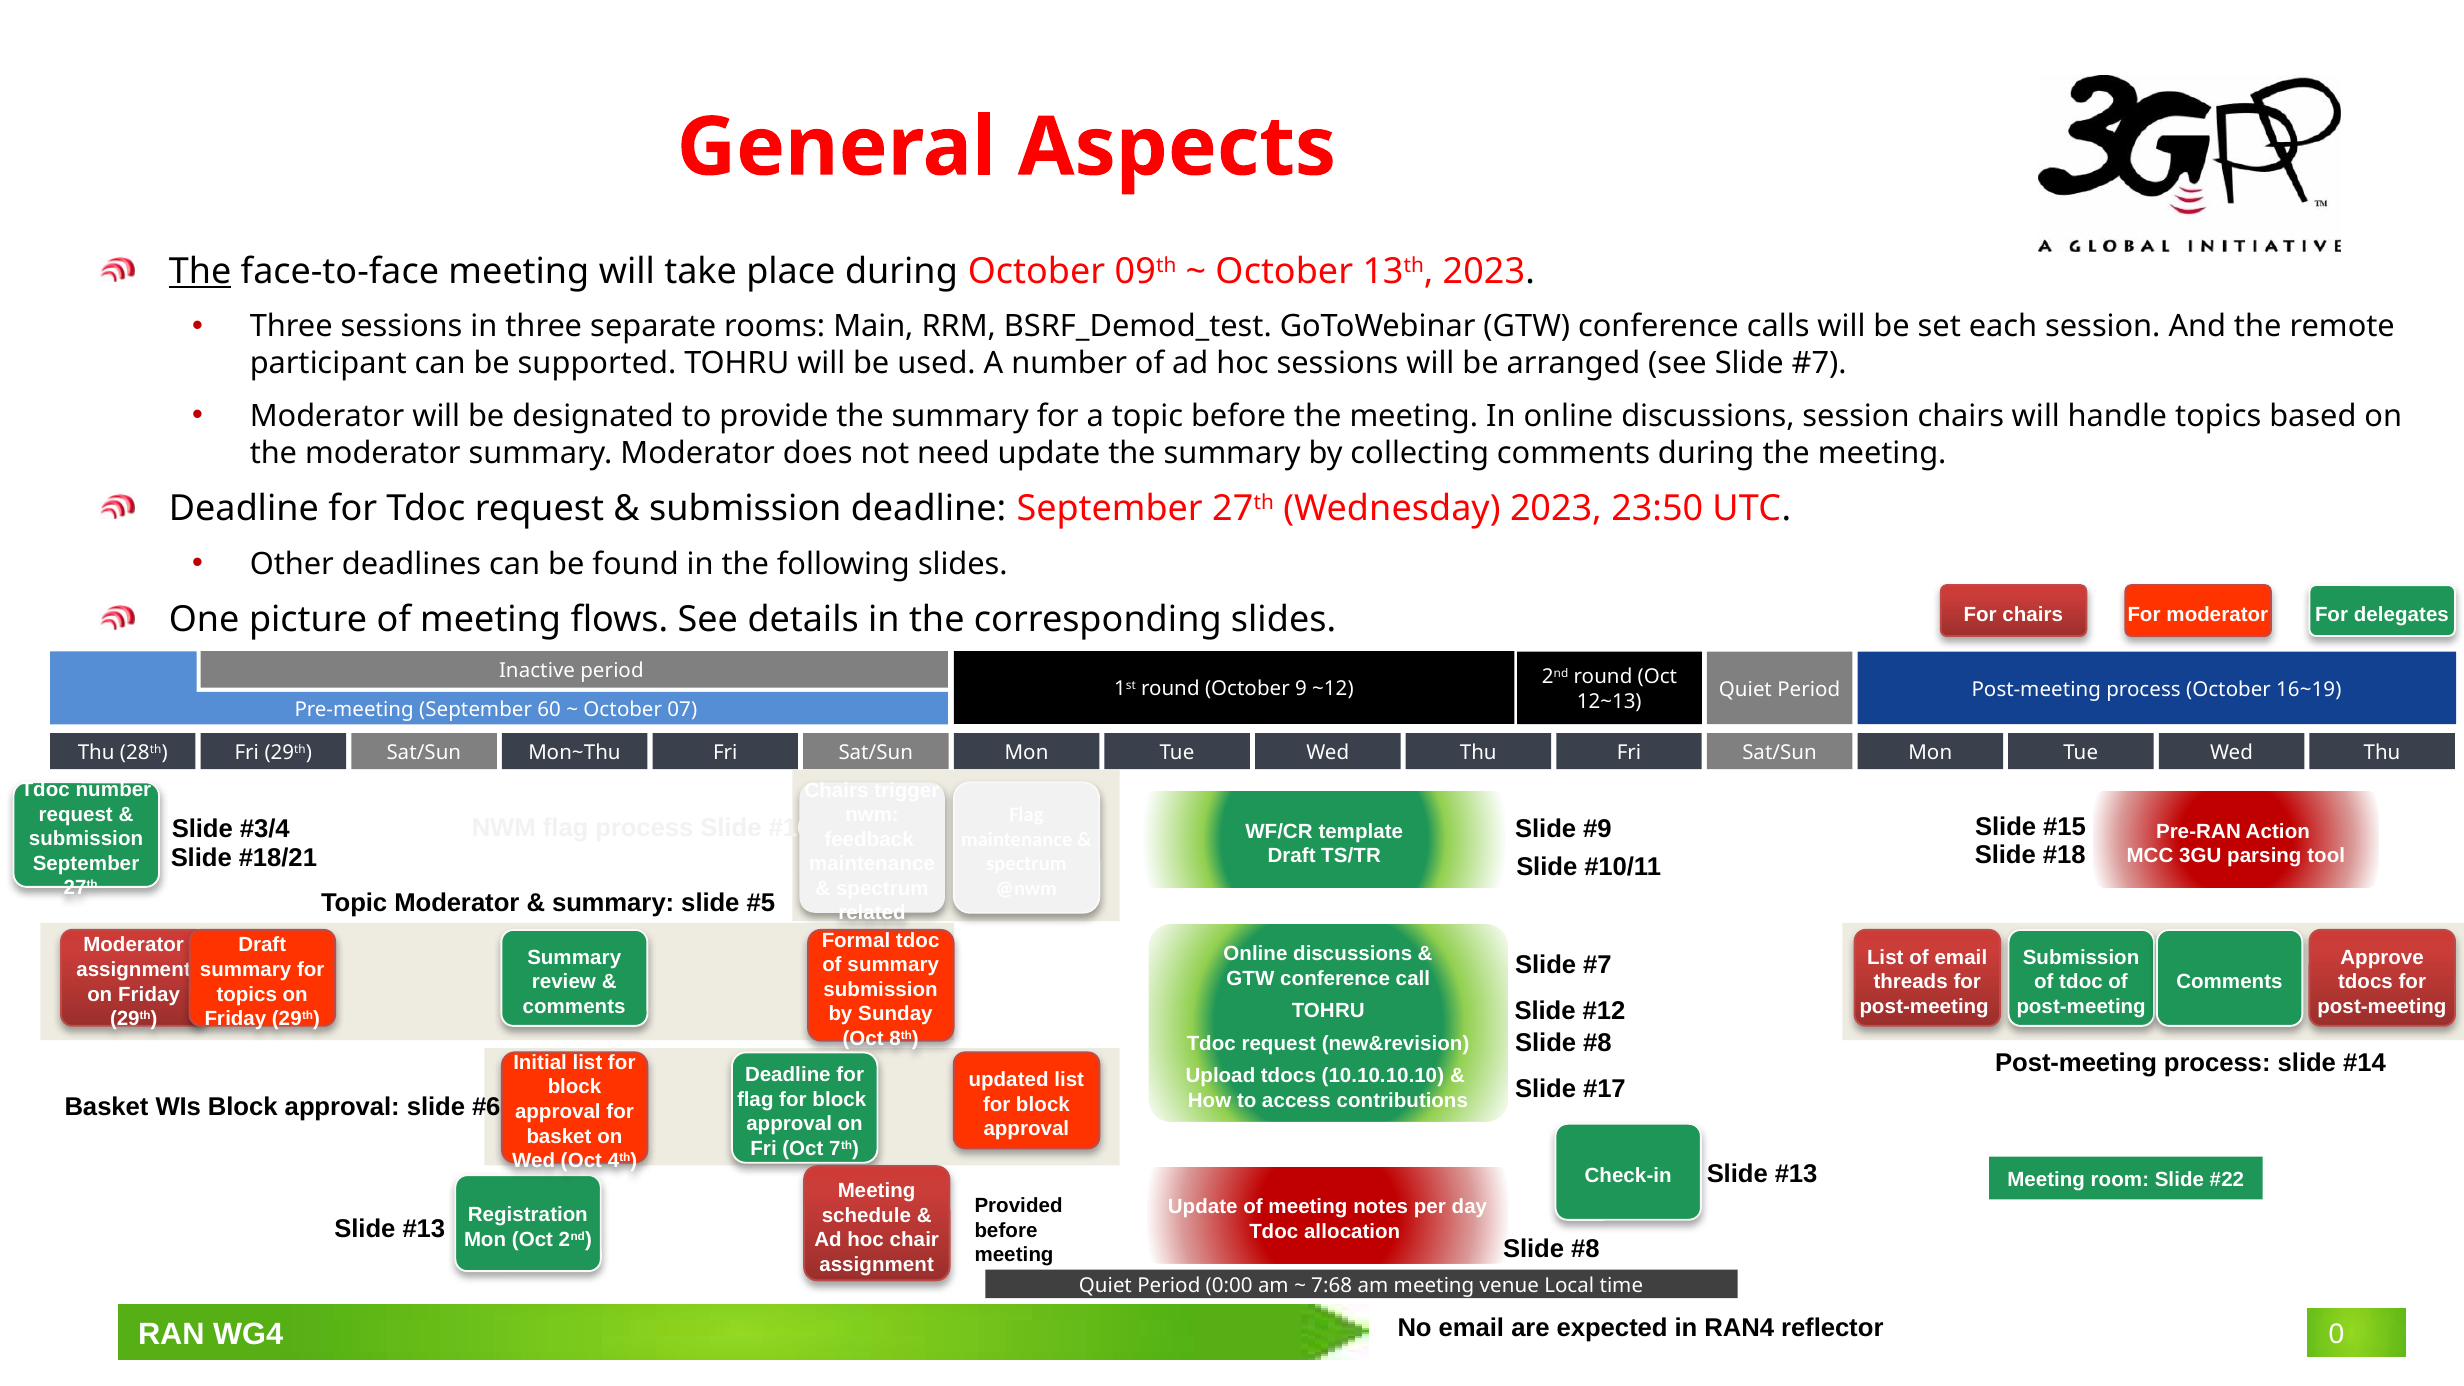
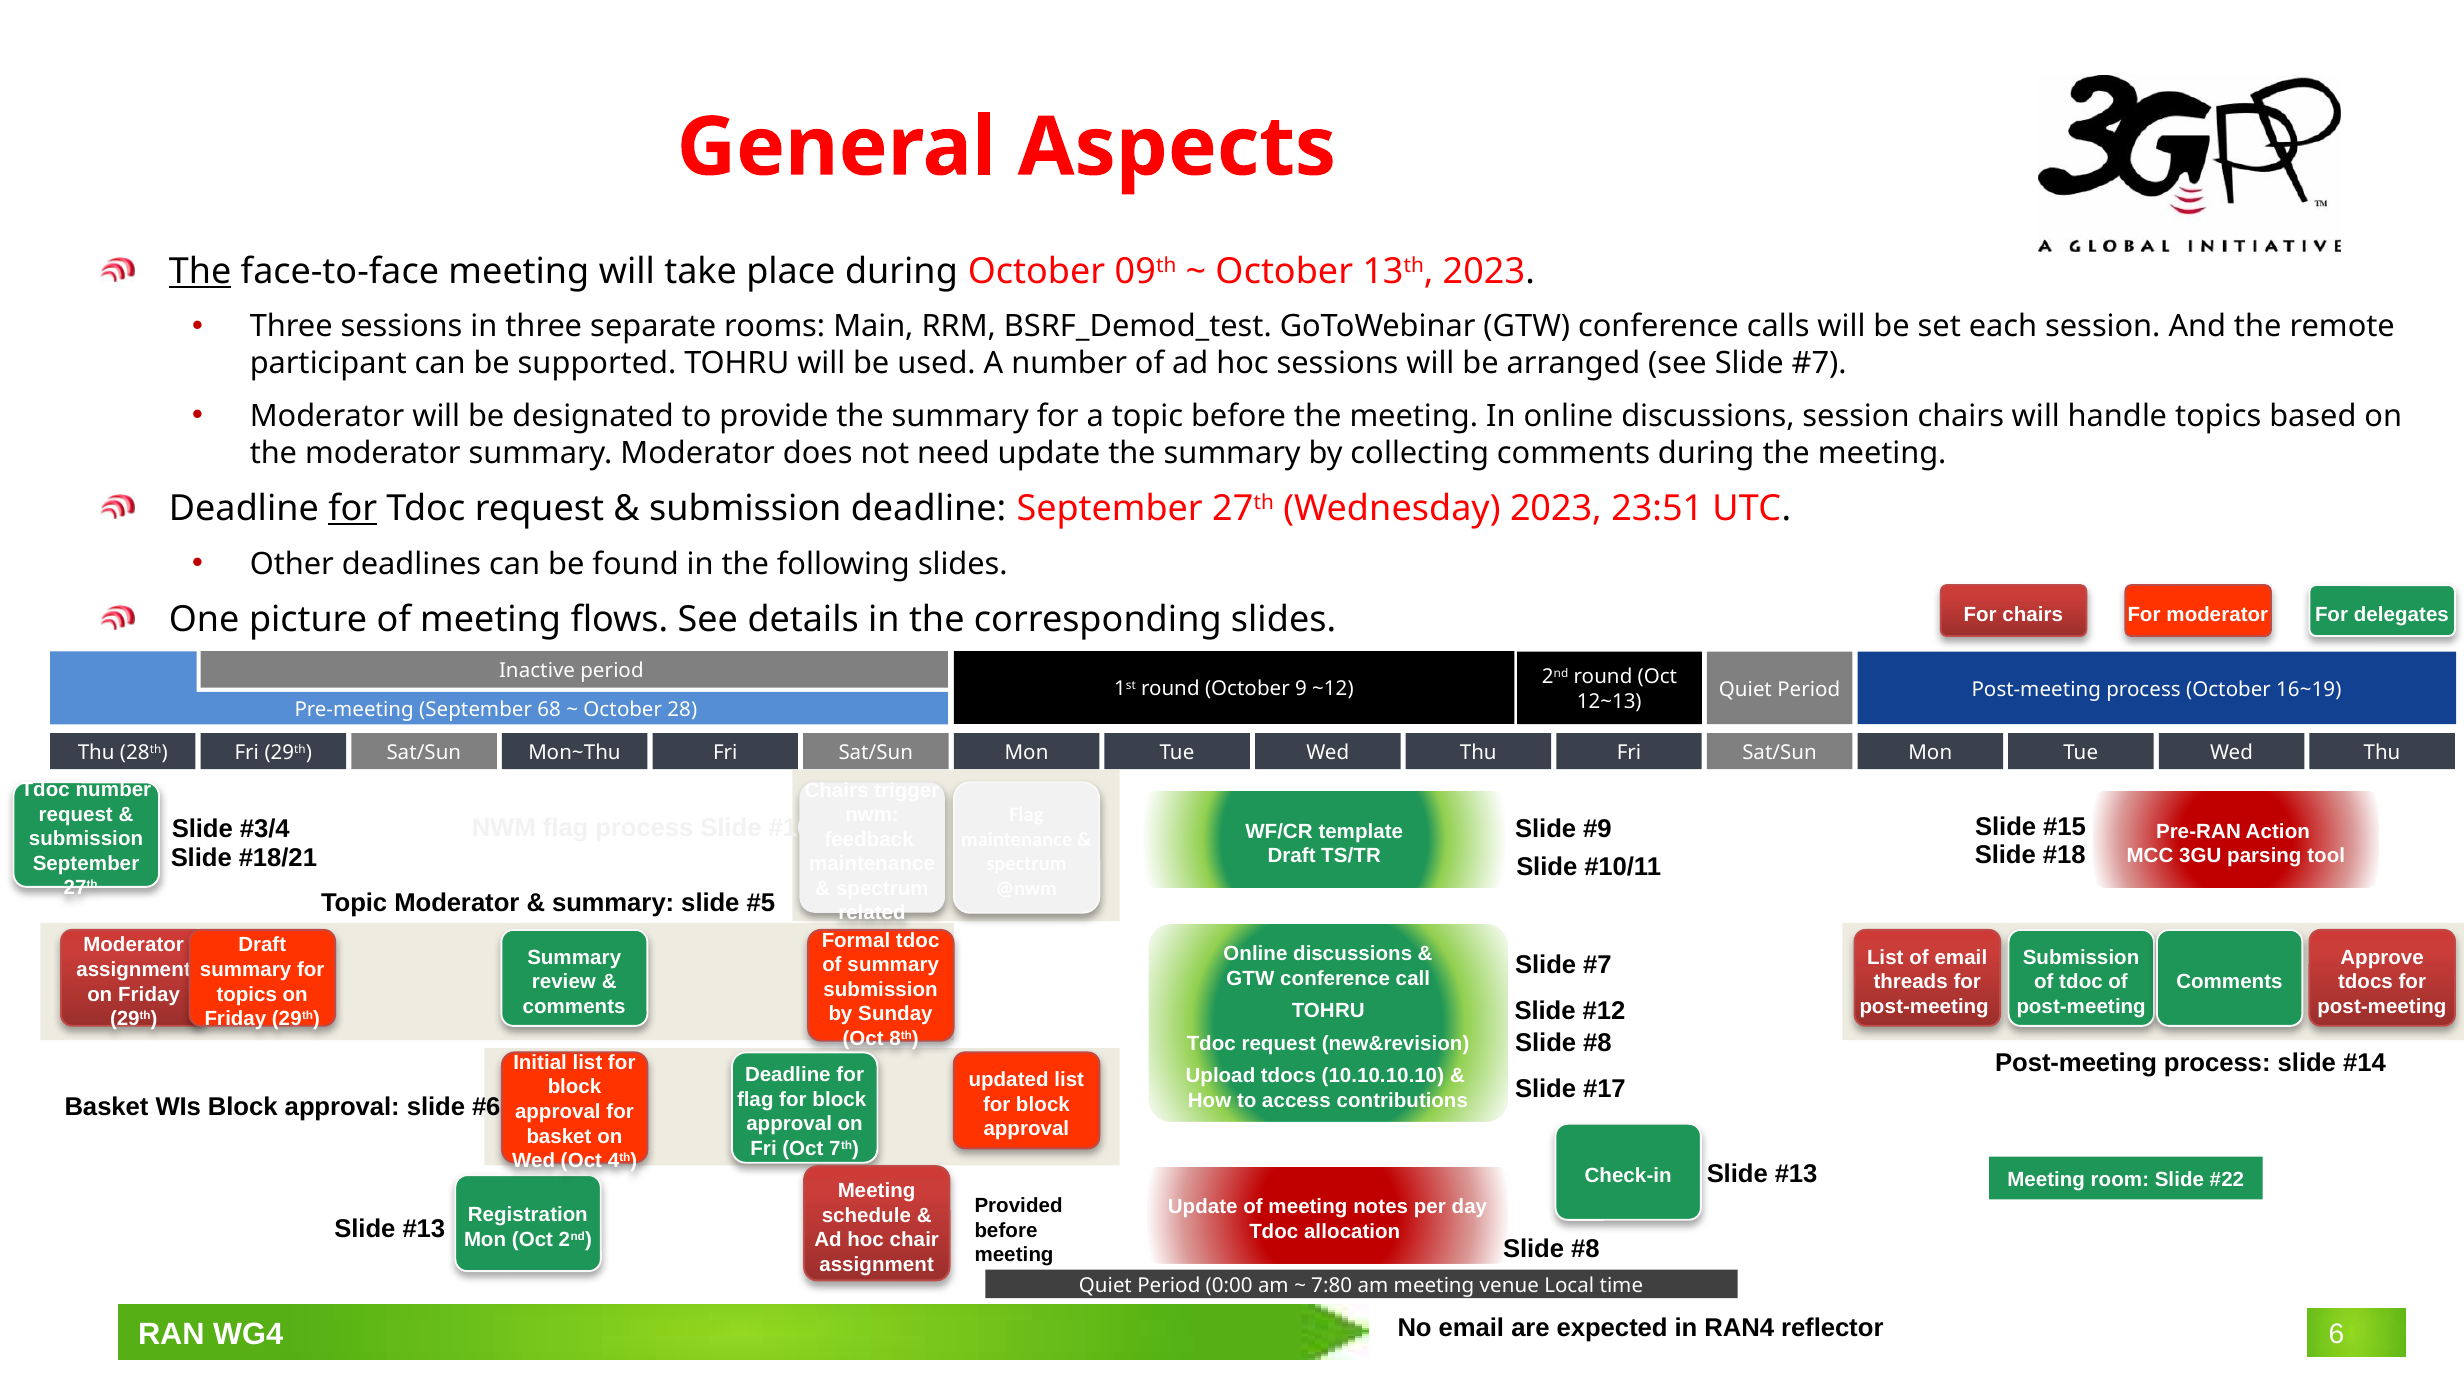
for at (353, 509) underline: none -> present
23:50: 23:50 -> 23:51
60: 60 -> 68
07: 07 -> 28
7:68: 7:68 -> 7:80
0: 0 -> 6
